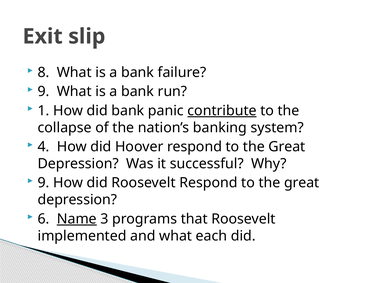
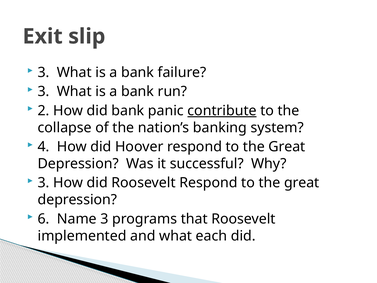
8 at (44, 72): 8 -> 3
9 at (44, 91): 9 -> 3
1: 1 -> 2
9 at (44, 183): 9 -> 3
Name underline: present -> none
